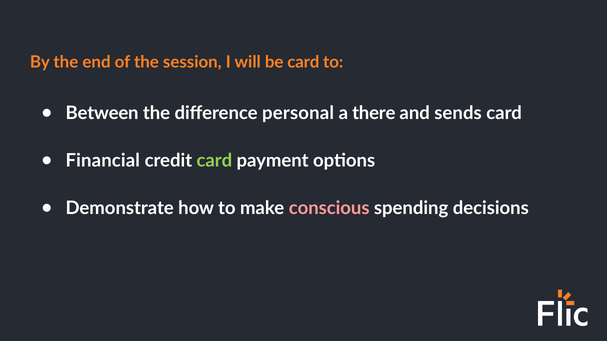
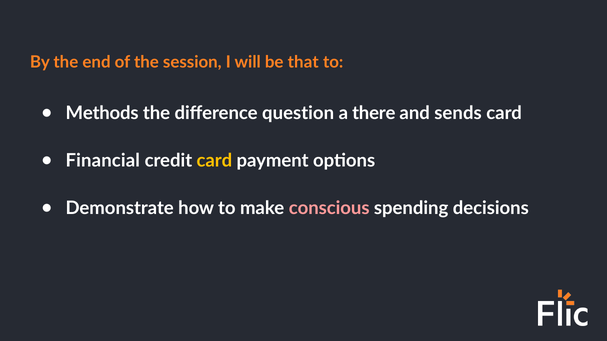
be card: card -> that
Between: Between -> Methods
personal: personal -> question
card at (214, 161) colour: light green -> yellow
